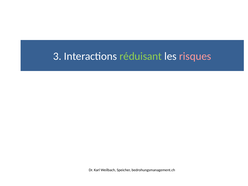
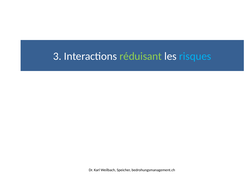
risques colour: pink -> light blue
